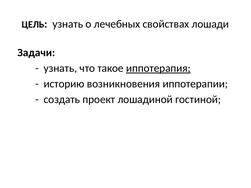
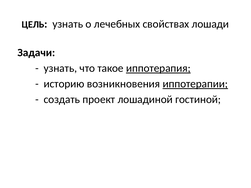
иппотерапии underline: none -> present
